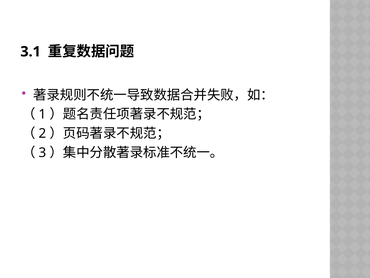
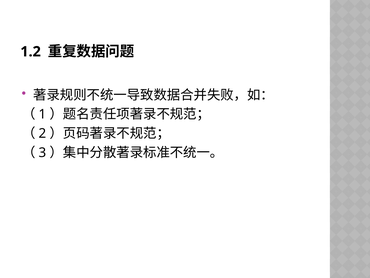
3.1: 3.1 -> 1.2
